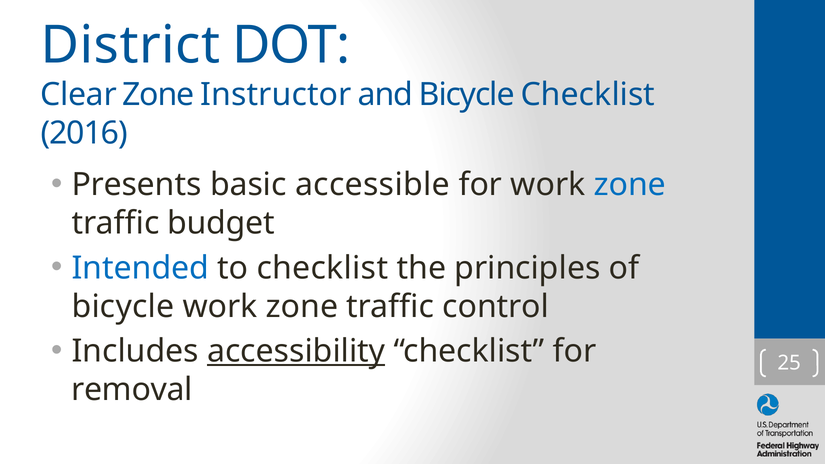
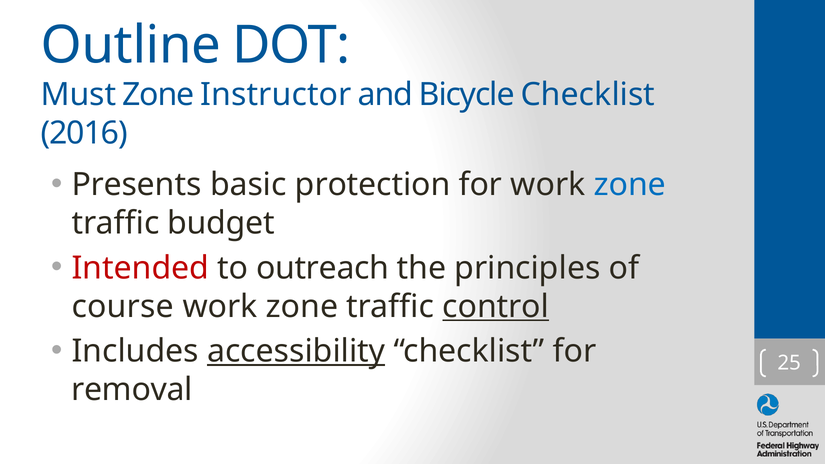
District: District -> Outline
Clear: Clear -> Must
accessible: accessible -> protection
Intended colour: blue -> red
to checklist: checklist -> outreach
bicycle at (123, 307): bicycle -> course
control underline: none -> present
